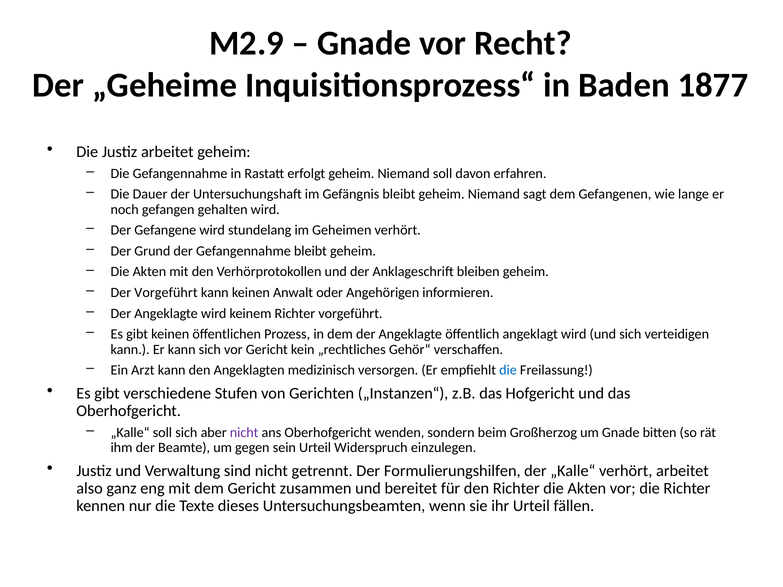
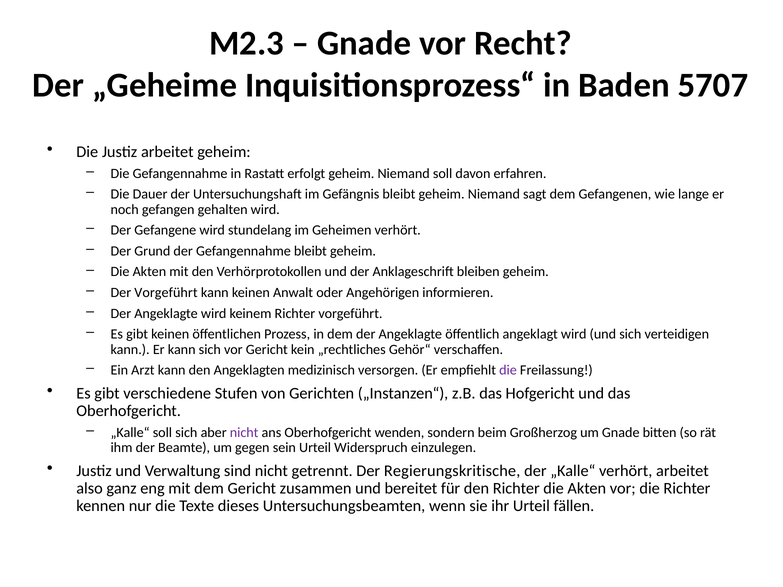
M2.9: M2.9 -> M2.3
1877: 1877 -> 5707
die at (508, 370) colour: blue -> purple
Formulierungshilfen: Formulierungshilfen -> Regierungskritische
